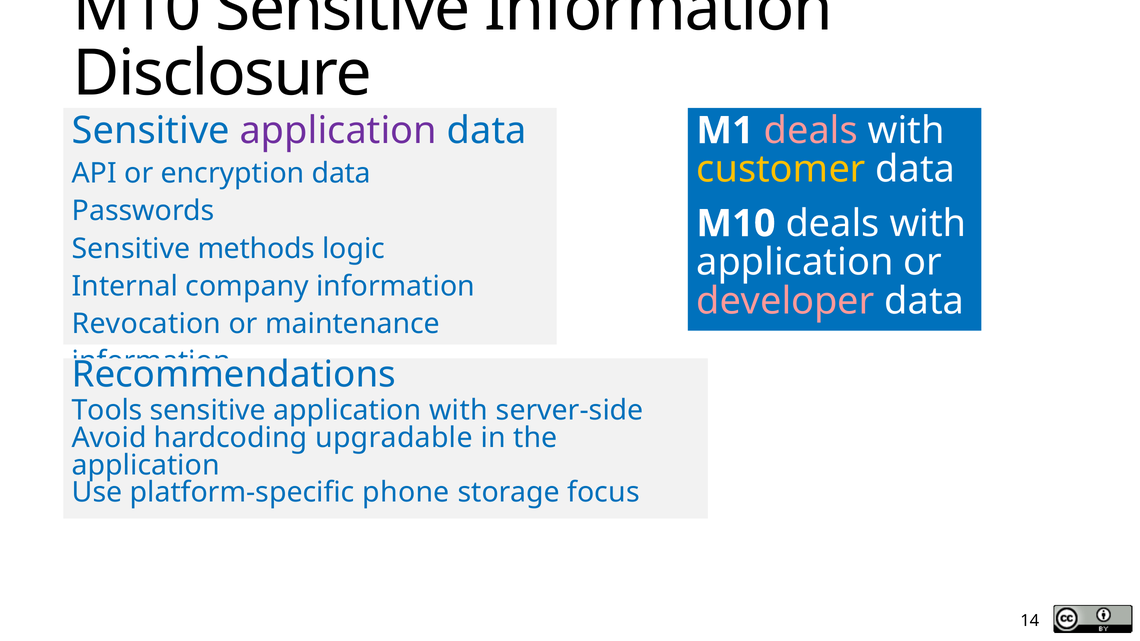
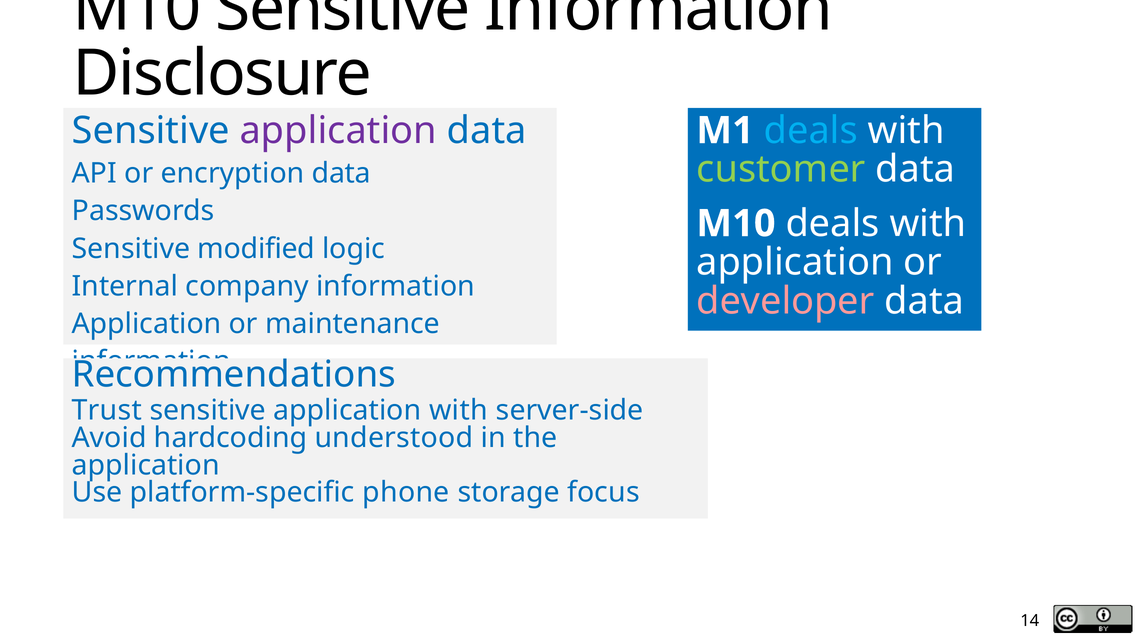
deals at (811, 131) colour: pink -> light blue
customer colour: yellow -> light green
methods: methods -> modified
Revocation at (146, 324): Revocation -> Application
Tools: Tools -> Trust
upgradable: upgradable -> understood
